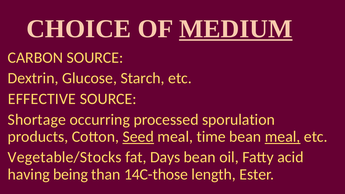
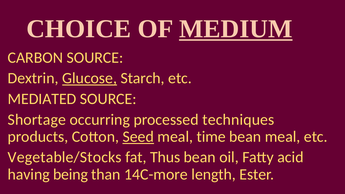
Glucose underline: none -> present
EFFECTIVE: EFFECTIVE -> MEDIATED
sporulation: sporulation -> techniques
meal at (283, 137) underline: present -> none
Days: Days -> Thus
14C-those: 14C-those -> 14C-more
